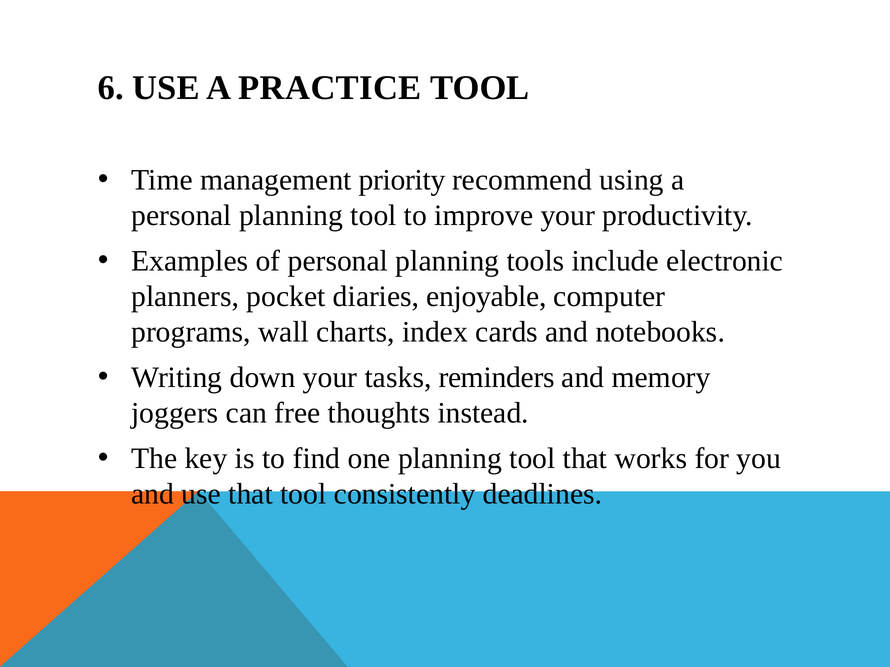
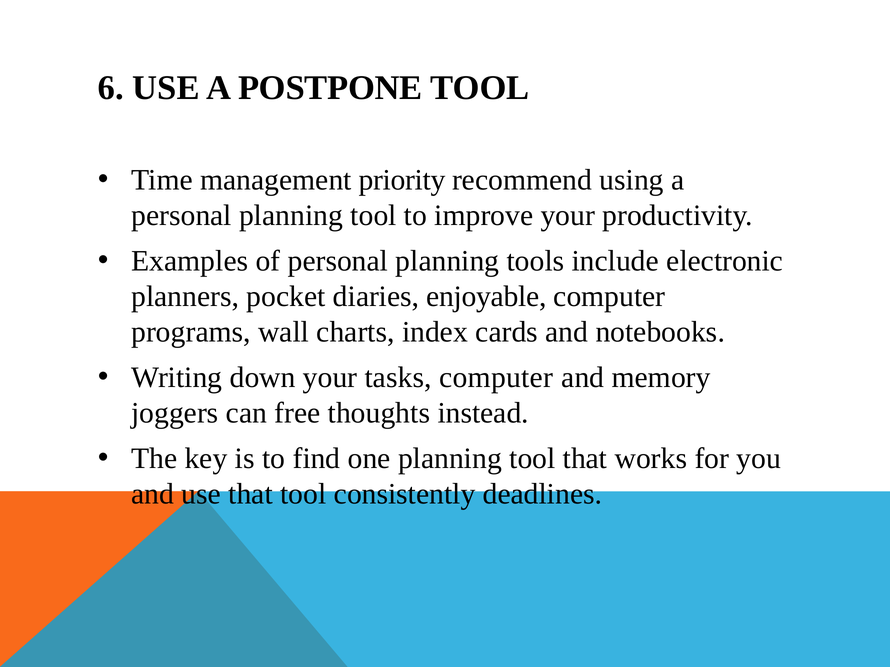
PRACTICE: PRACTICE -> POSTPONE
tasks reminders: reminders -> computer
